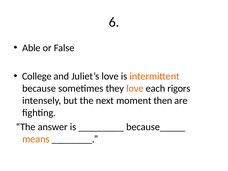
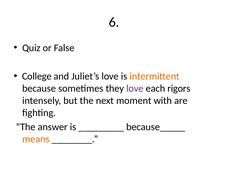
Able: Able -> Quiz
love at (135, 88) colour: orange -> purple
then: then -> with
